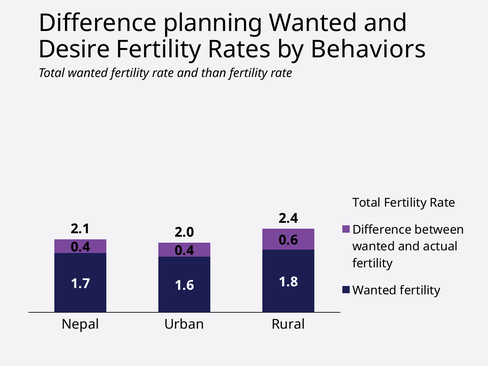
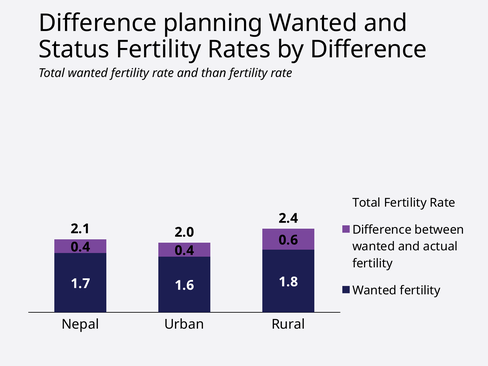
Desire: Desire -> Status
by Behaviors: Behaviors -> Difference
